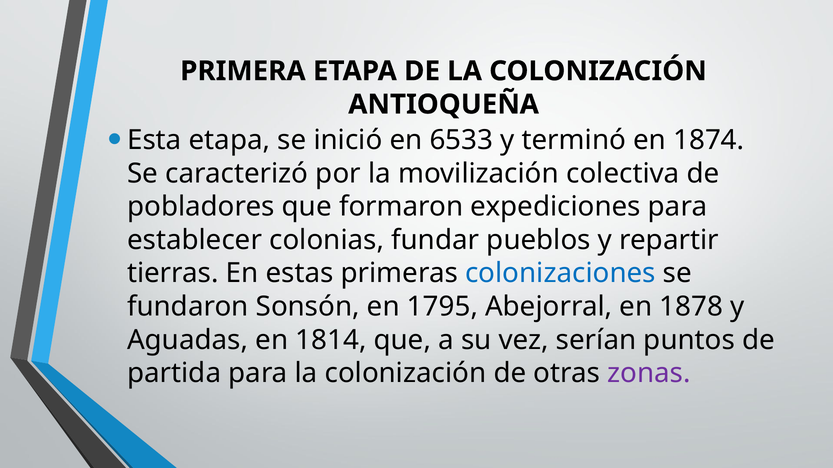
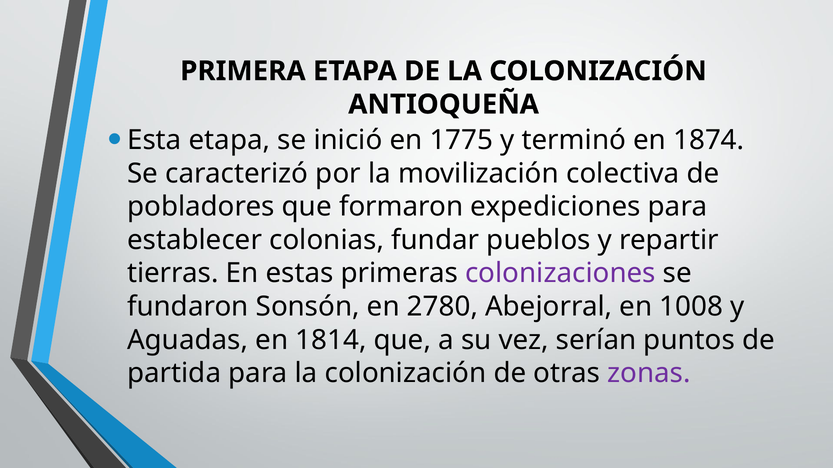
6533: 6533 -> 1775
colonizaciones colour: blue -> purple
1795: 1795 -> 2780
1878: 1878 -> 1008
